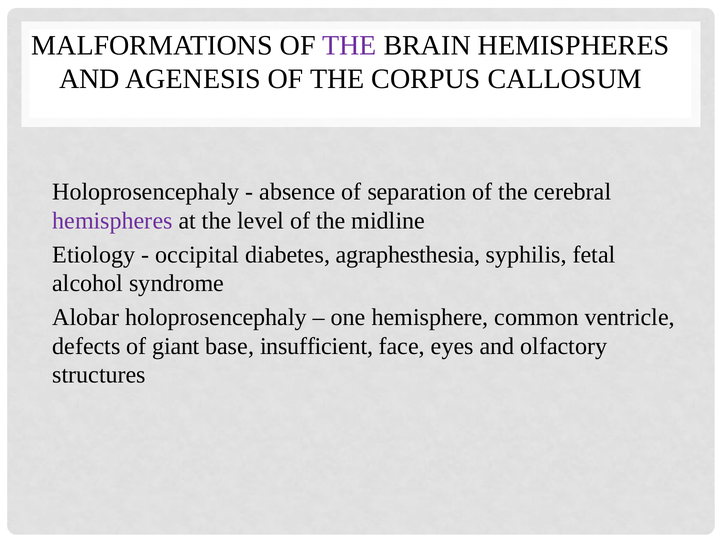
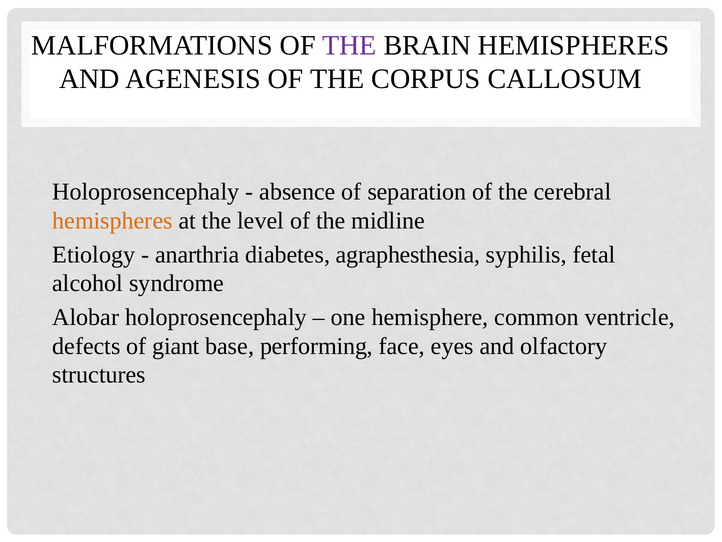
hemispheres at (112, 221) colour: purple -> orange
occipital: occipital -> anarthria
insufficient: insufficient -> performing
